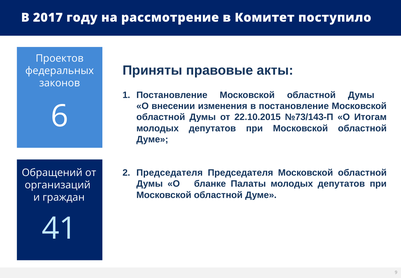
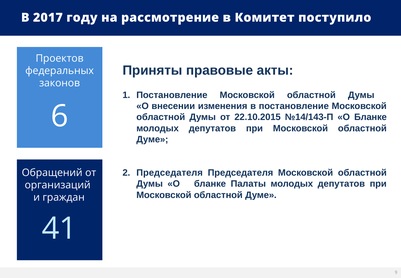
№73/143-П: №73/143-П -> №14/143-П
Итогам at (370, 117): Итогам -> Бланке
